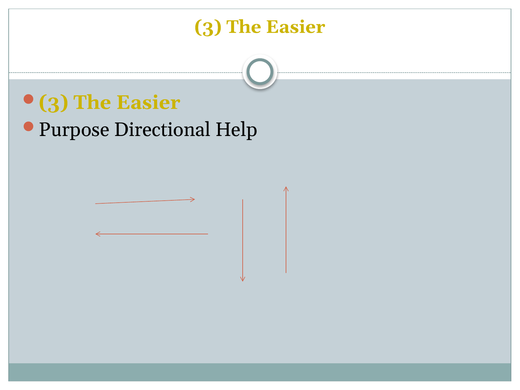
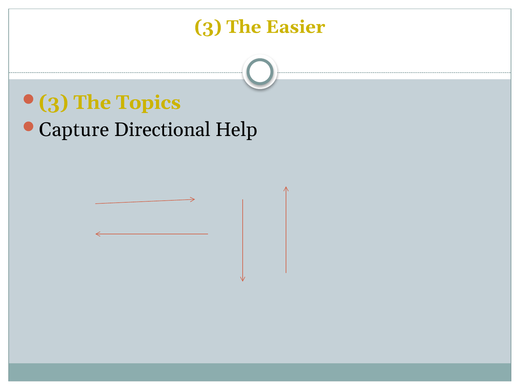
Easier at (148, 102): Easier -> Topics
Purpose: Purpose -> Capture
